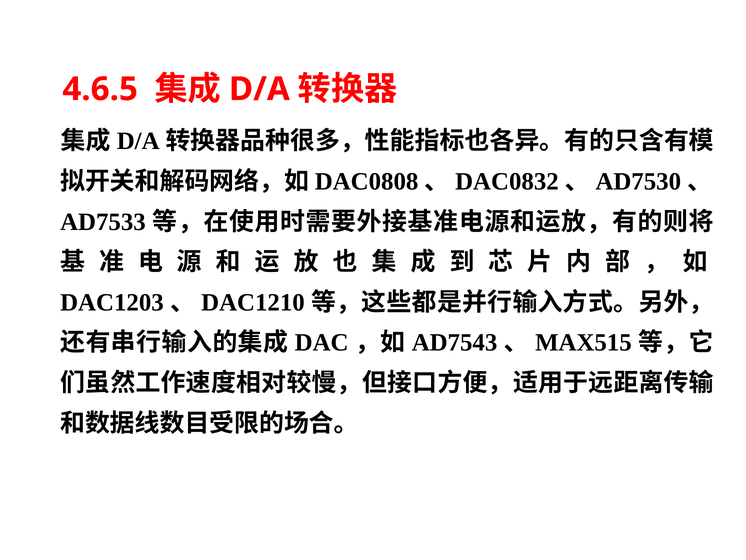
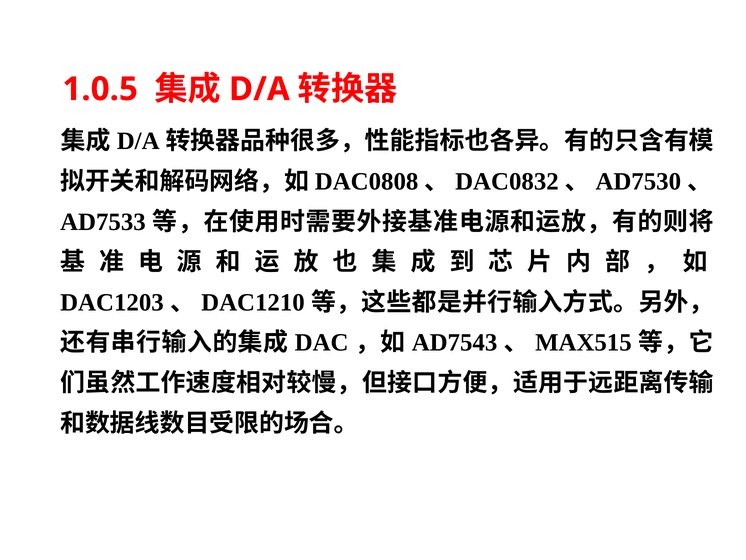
4.6.5: 4.6.5 -> 1.0.5
